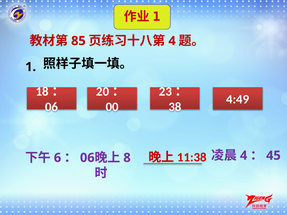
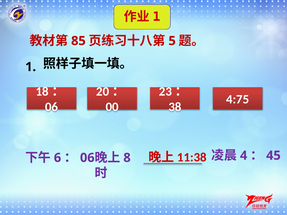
4 at (172, 41): 4 -> 5
4:49: 4:49 -> 4:75
